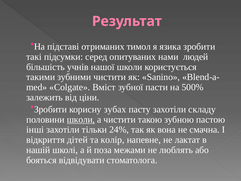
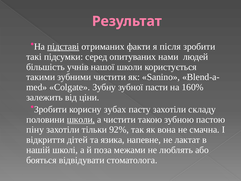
підставі underline: none -> present
тимол: тимол -> факти
язика: язика -> після
Вміст: Вміст -> Зубну
500%: 500% -> 160%
інші: інші -> піну
24%: 24% -> 92%
колір: колір -> язика
